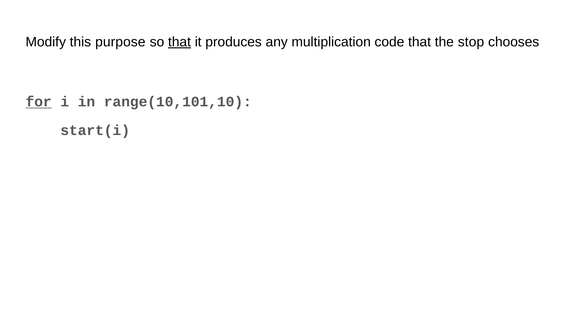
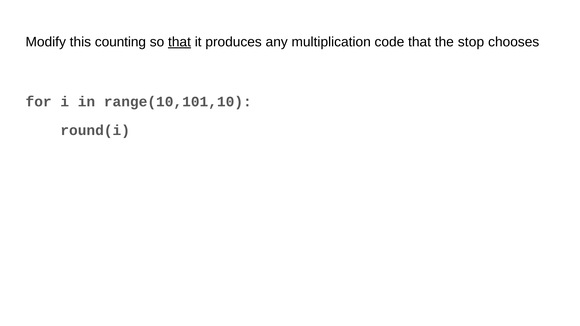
purpose: purpose -> counting
for underline: present -> none
start(i: start(i -> round(i
